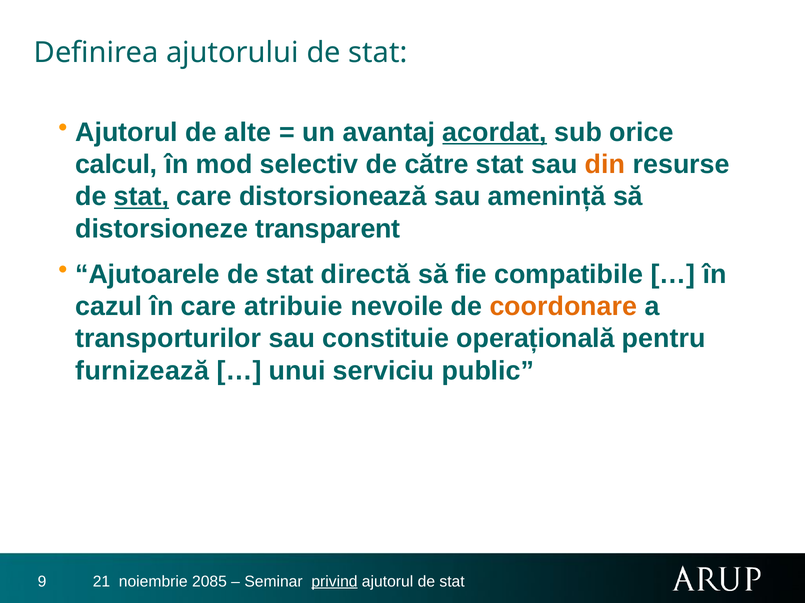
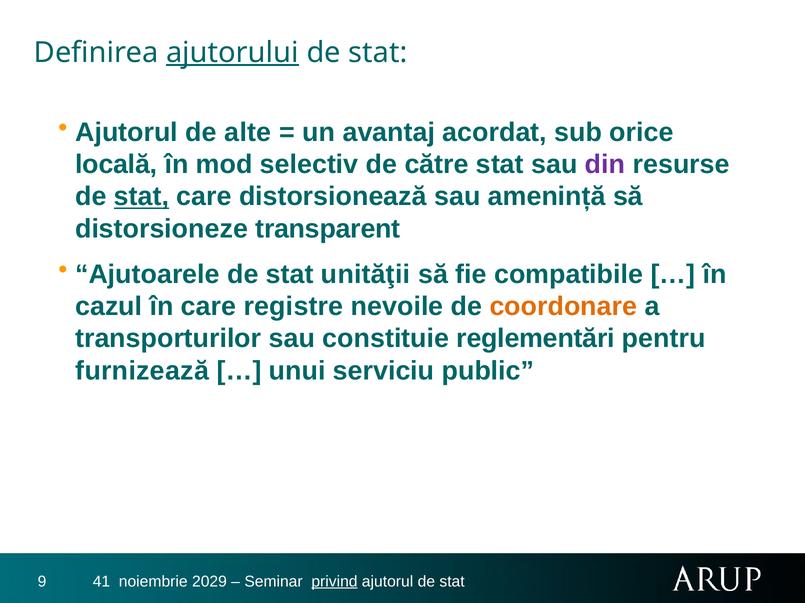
ajutorului underline: none -> present
acordat underline: present -> none
calcul: calcul -> locală
din colour: orange -> purple
directă: directă -> unităţii
atribuie: atribuie -> registre
operațională: operațională -> reglementări
21: 21 -> 41
2085: 2085 -> 2029
